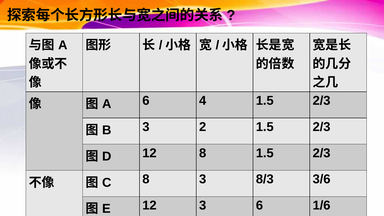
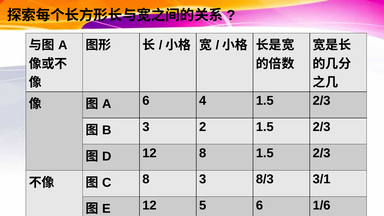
3/6: 3/6 -> 3/1
12 3: 3 -> 5
